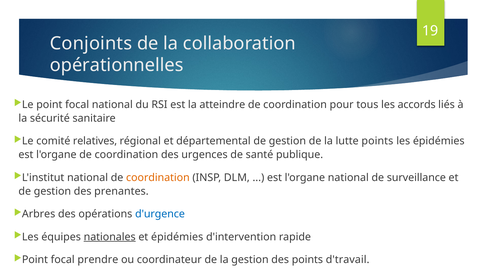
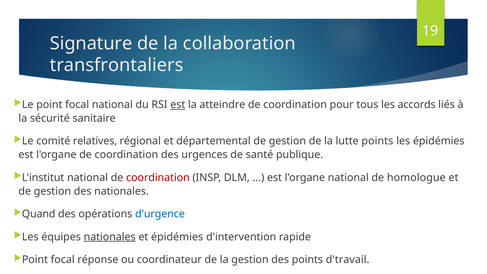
Conjoints: Conjoints -> Signature
opérationnelles: opérationnelles -> transfrontaliers
est at (178, 105) underline: none -> present
coordination at (158, 178) colour: orange -> red
surveillance: surveillance -> homologue
des prenantes: prenantes -> nationales
Arbres: Arbres -> Quand
prendre: prendre -> réponse
